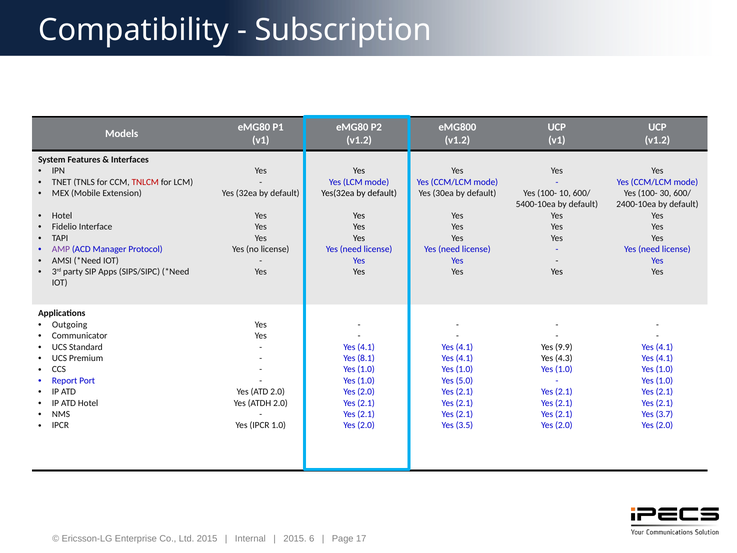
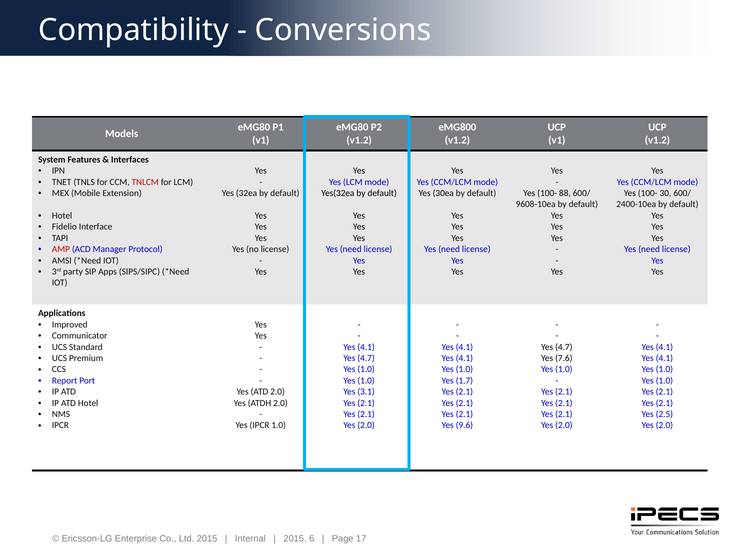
Subscription: Subscription -> Conversions
10: 10 -> 88
5400-10ea: 5400-10ea -> 9608-10ea
AMP colour: purple -> red
Outgoing: Outgoing -> Improved
9.9 at (564, 347): 9.9 -> 4.7
8.1 at (366, 358): 8.1 -> 4.7
4.3: 4.3 -> 7.6
5.0: 5.0 -> 1.7
2.0 at (366, 392): 2.0 -> 3.1
3.7: 3.7 -> 2.5
3.5: 3.5 -> 9.6
